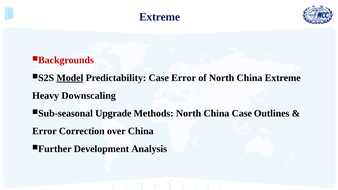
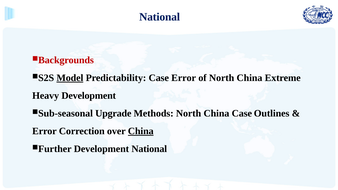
Extreme at (160, 17): Extreme -> National
Heavy Downscaling: Downscaling -> Development
China at (141, 131) underline: none -> present
Development Analysis: Analysis -> National
